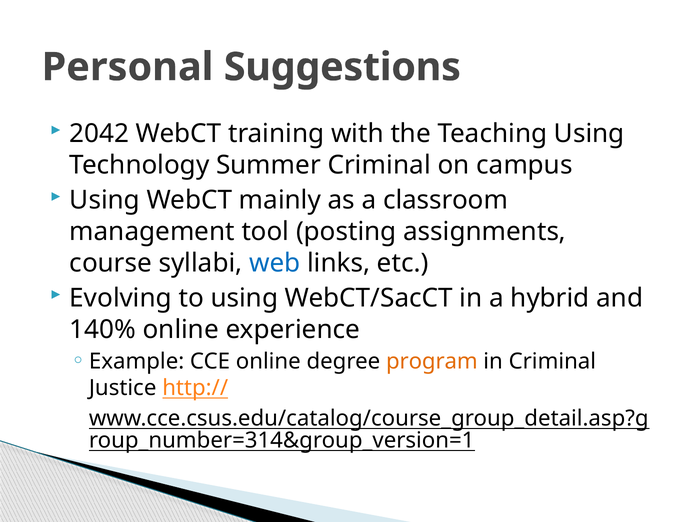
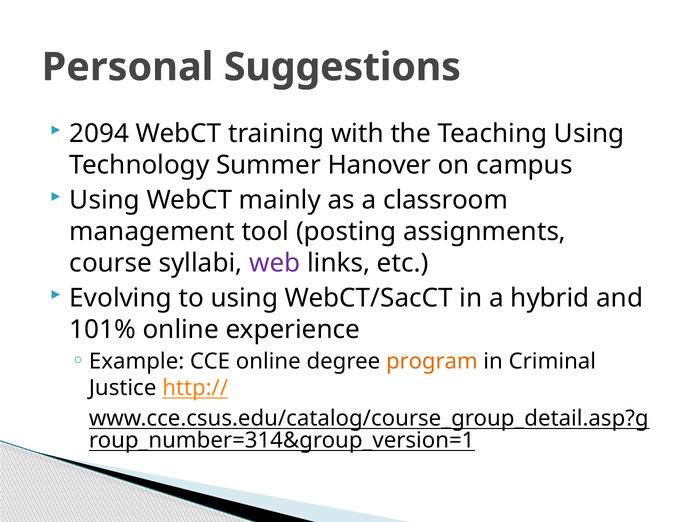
2042: 2042 -> 2094
Summer Criminal: Criminal -> Hanover
web colour: blue -> purple
140%: 140% -> 101%
